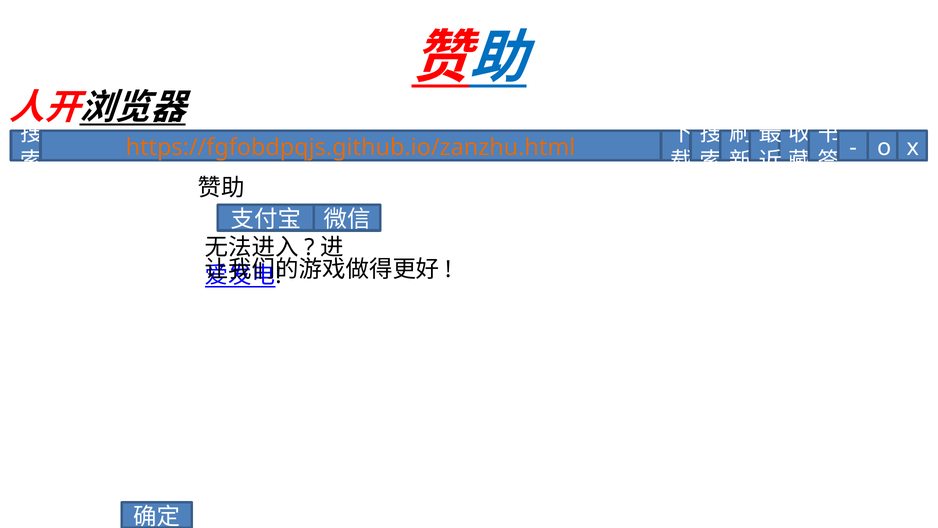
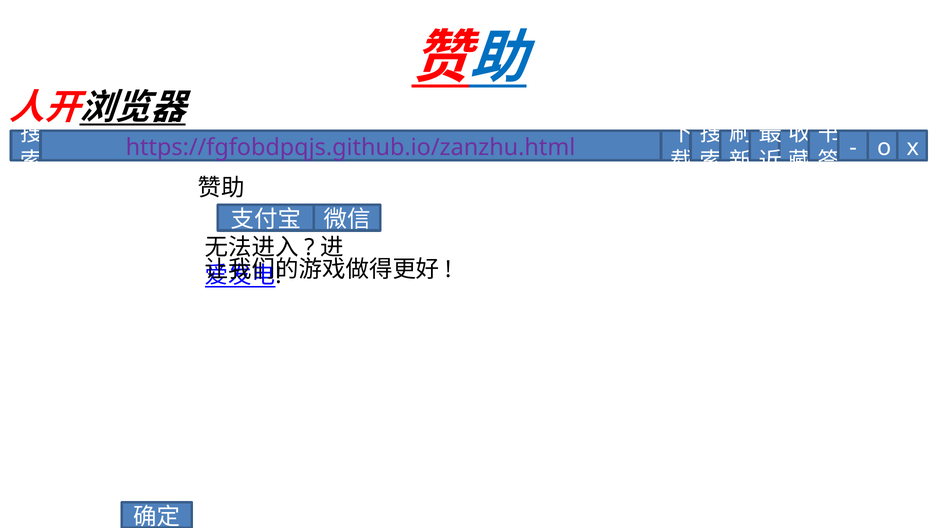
https://fgfobdpqjs.github.io/zanzhu.html colour: orange -> purple
